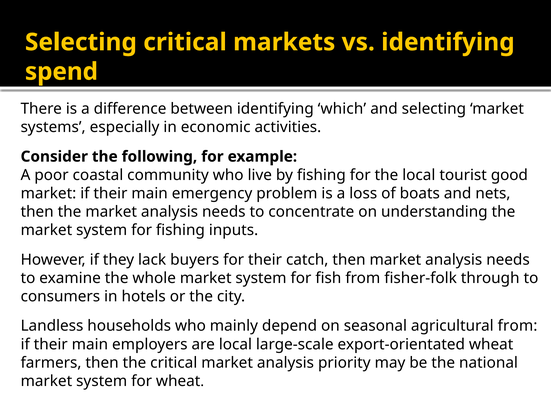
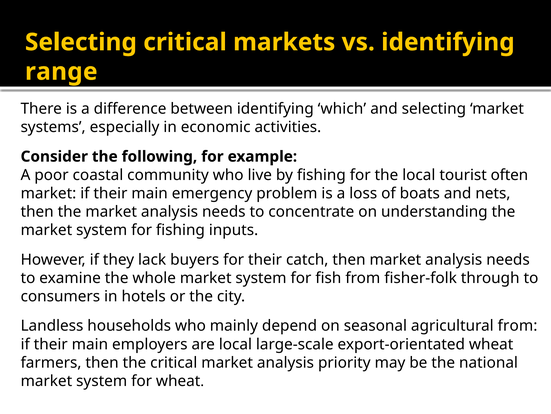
spend: spend -> range
good: good -> often
